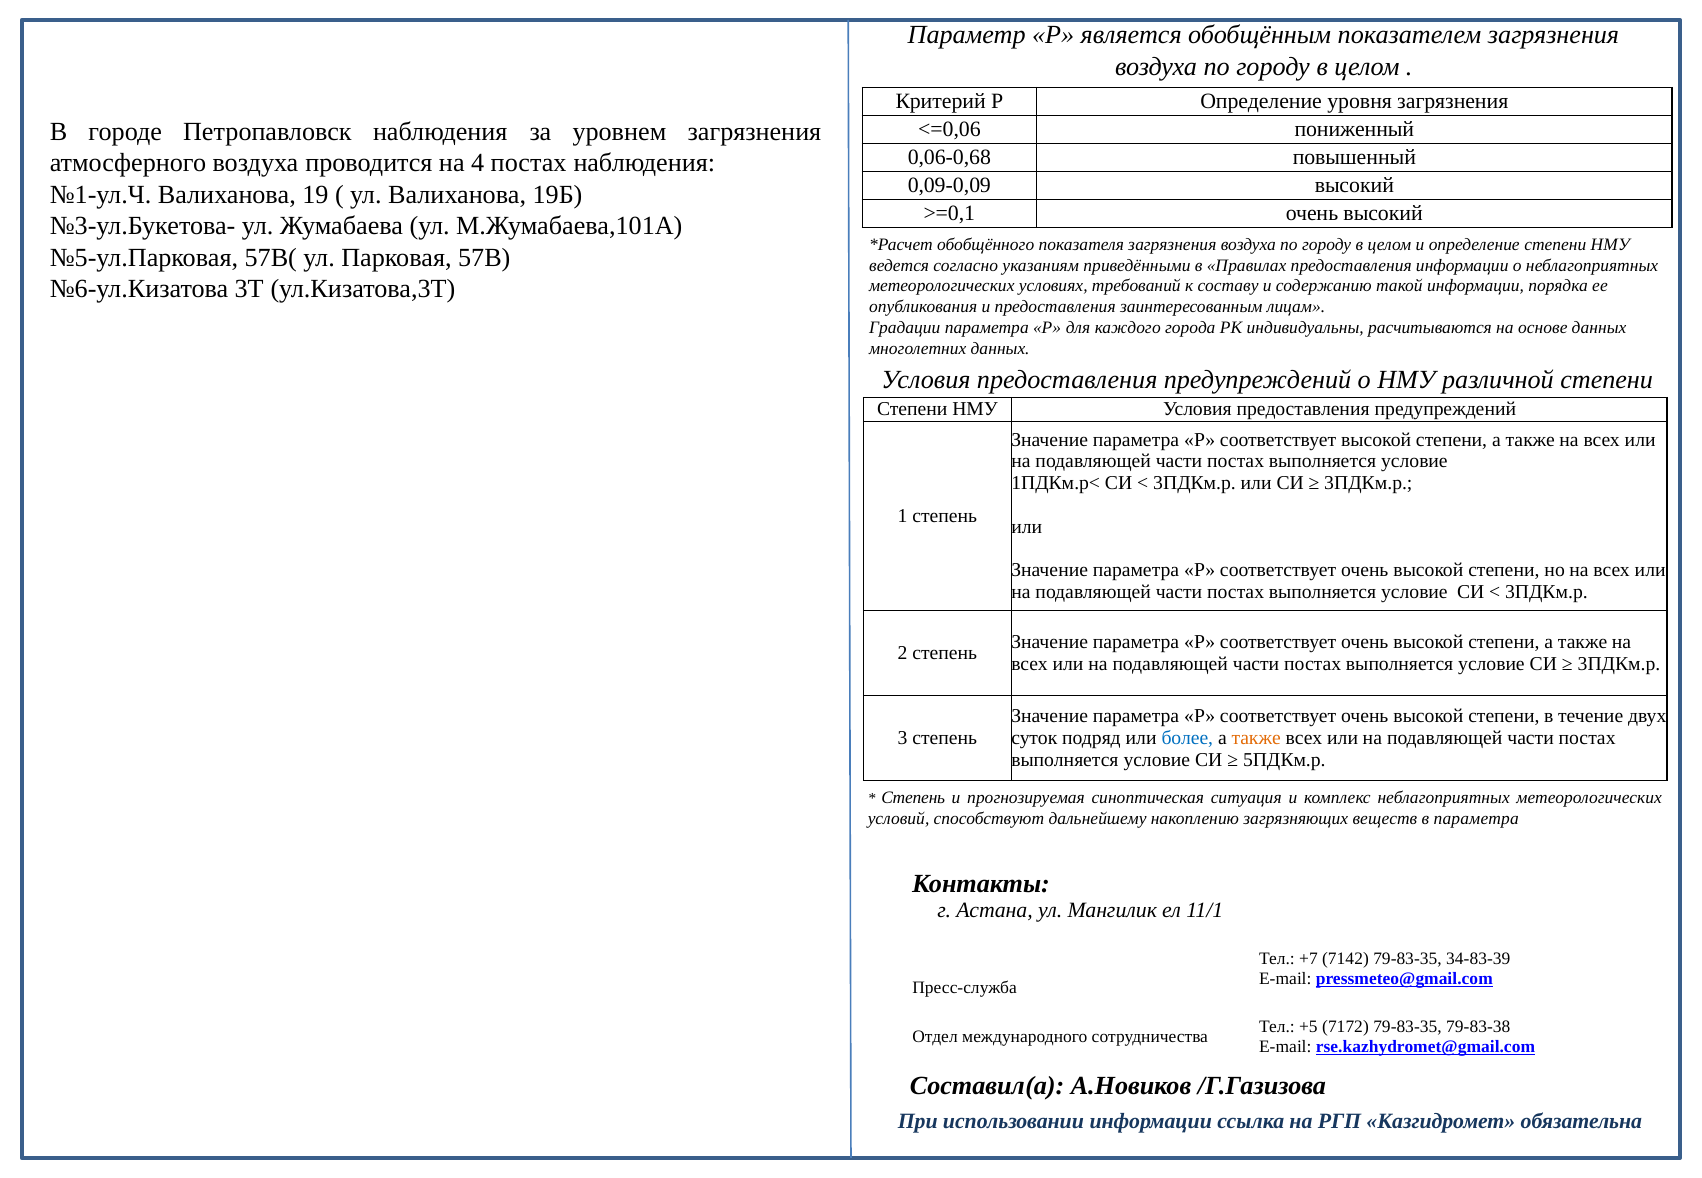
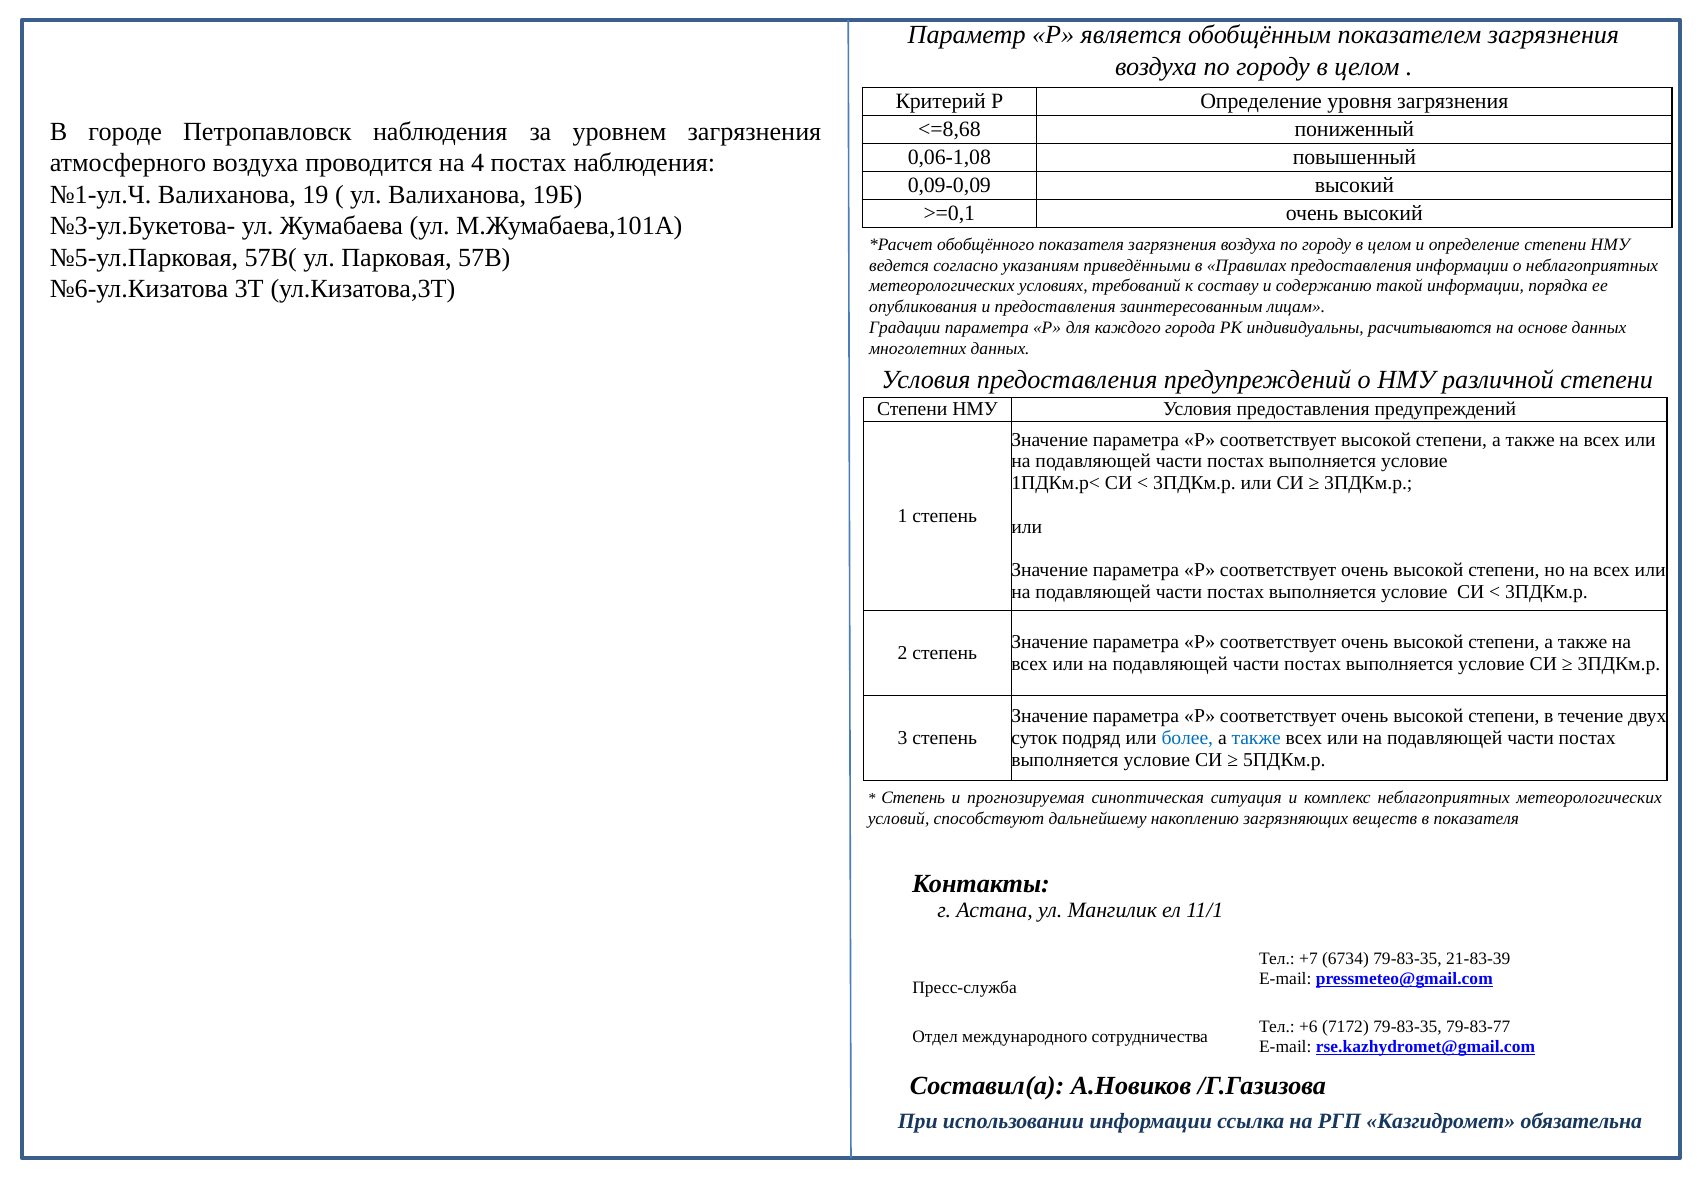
<=0,06: <=0,06 -> <=8,68
0,06-0,68: 0,06-0,68 -> 0,06-1,08
также at (1256, 738) colour: orange -> blue
в параметра: параметра -> показателя
7142: 7142 -> 6734
34-83-39: 34-83-39 -> 21-83-39
+5: +5 -> +6
79-83-38: 79-83-38 -> 79-83-77
